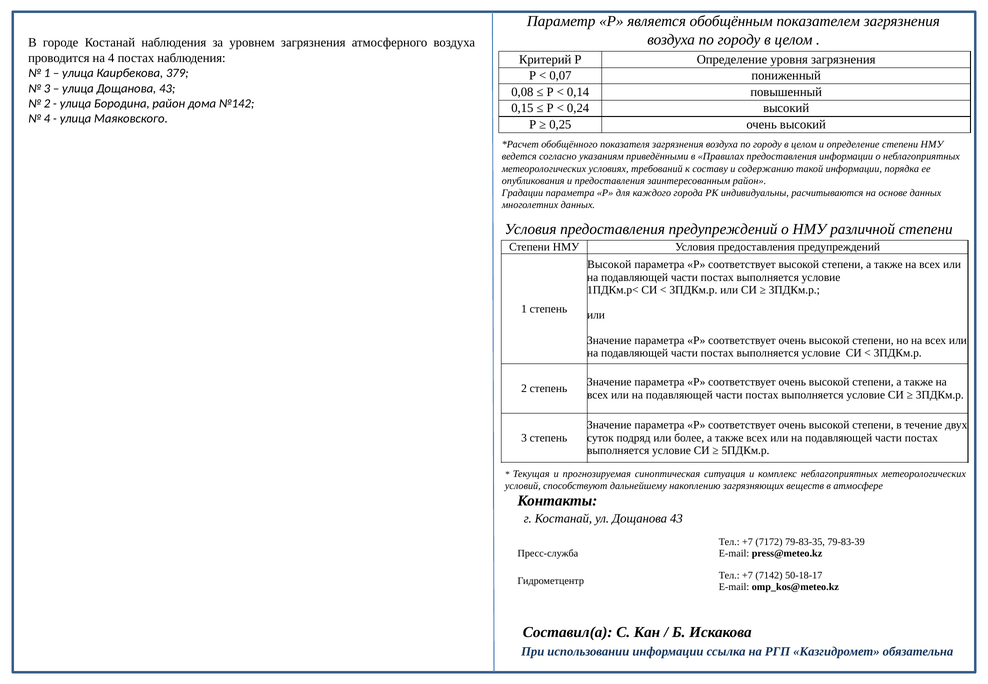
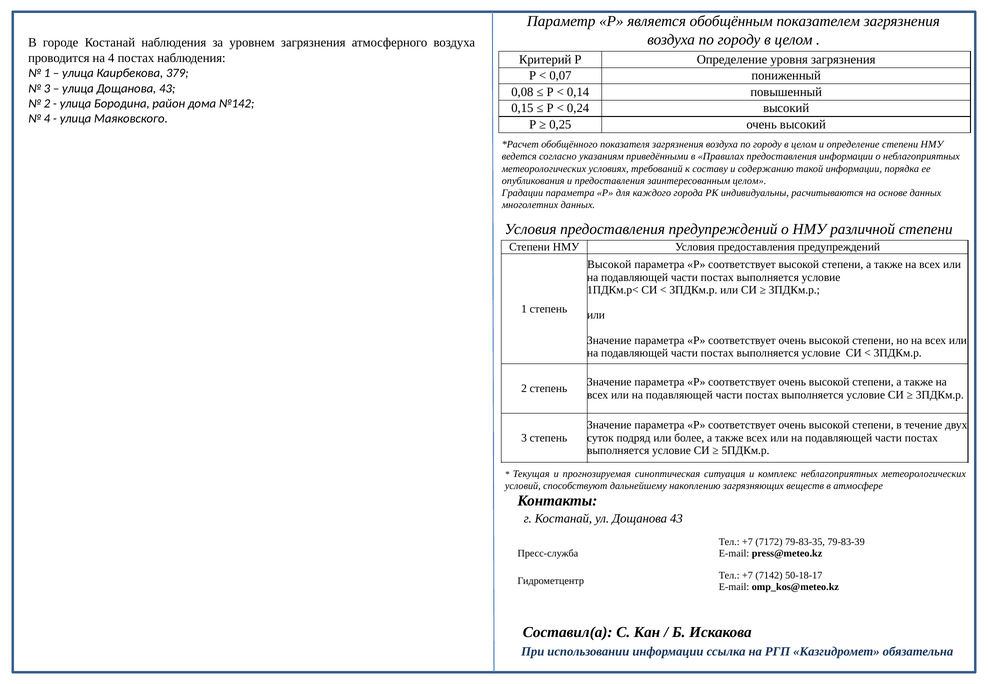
заинтересованным район: район -> целом
